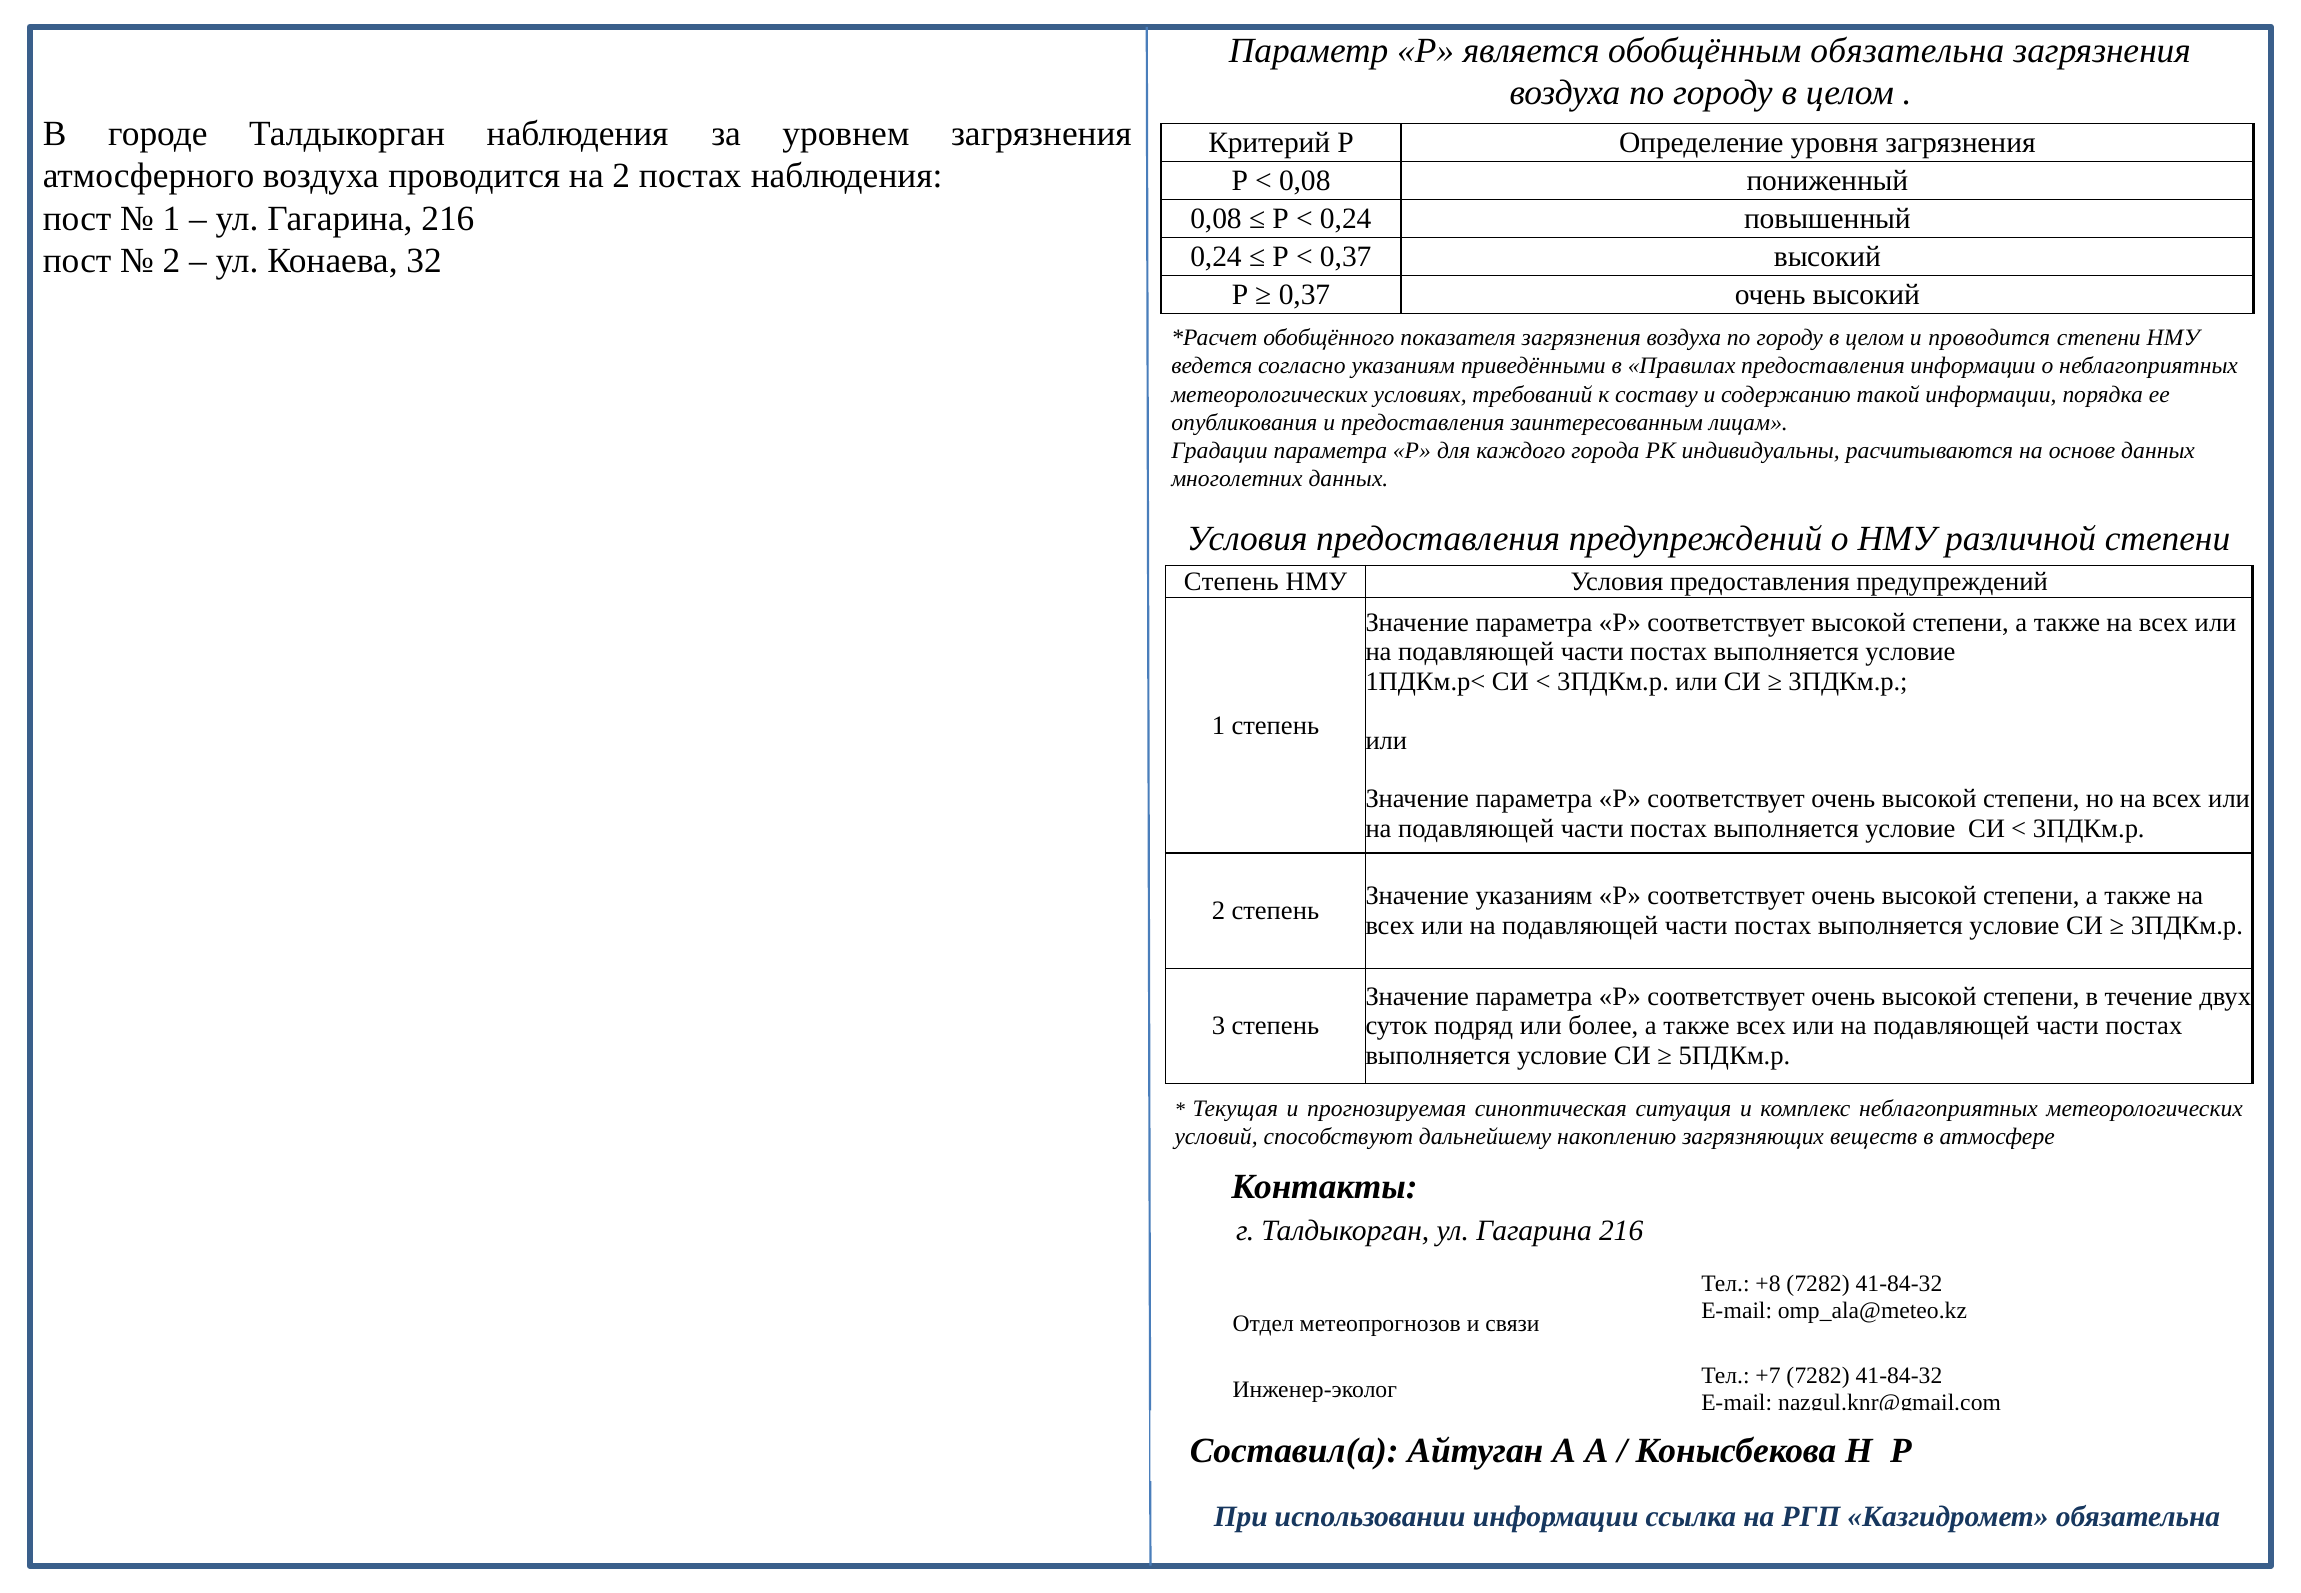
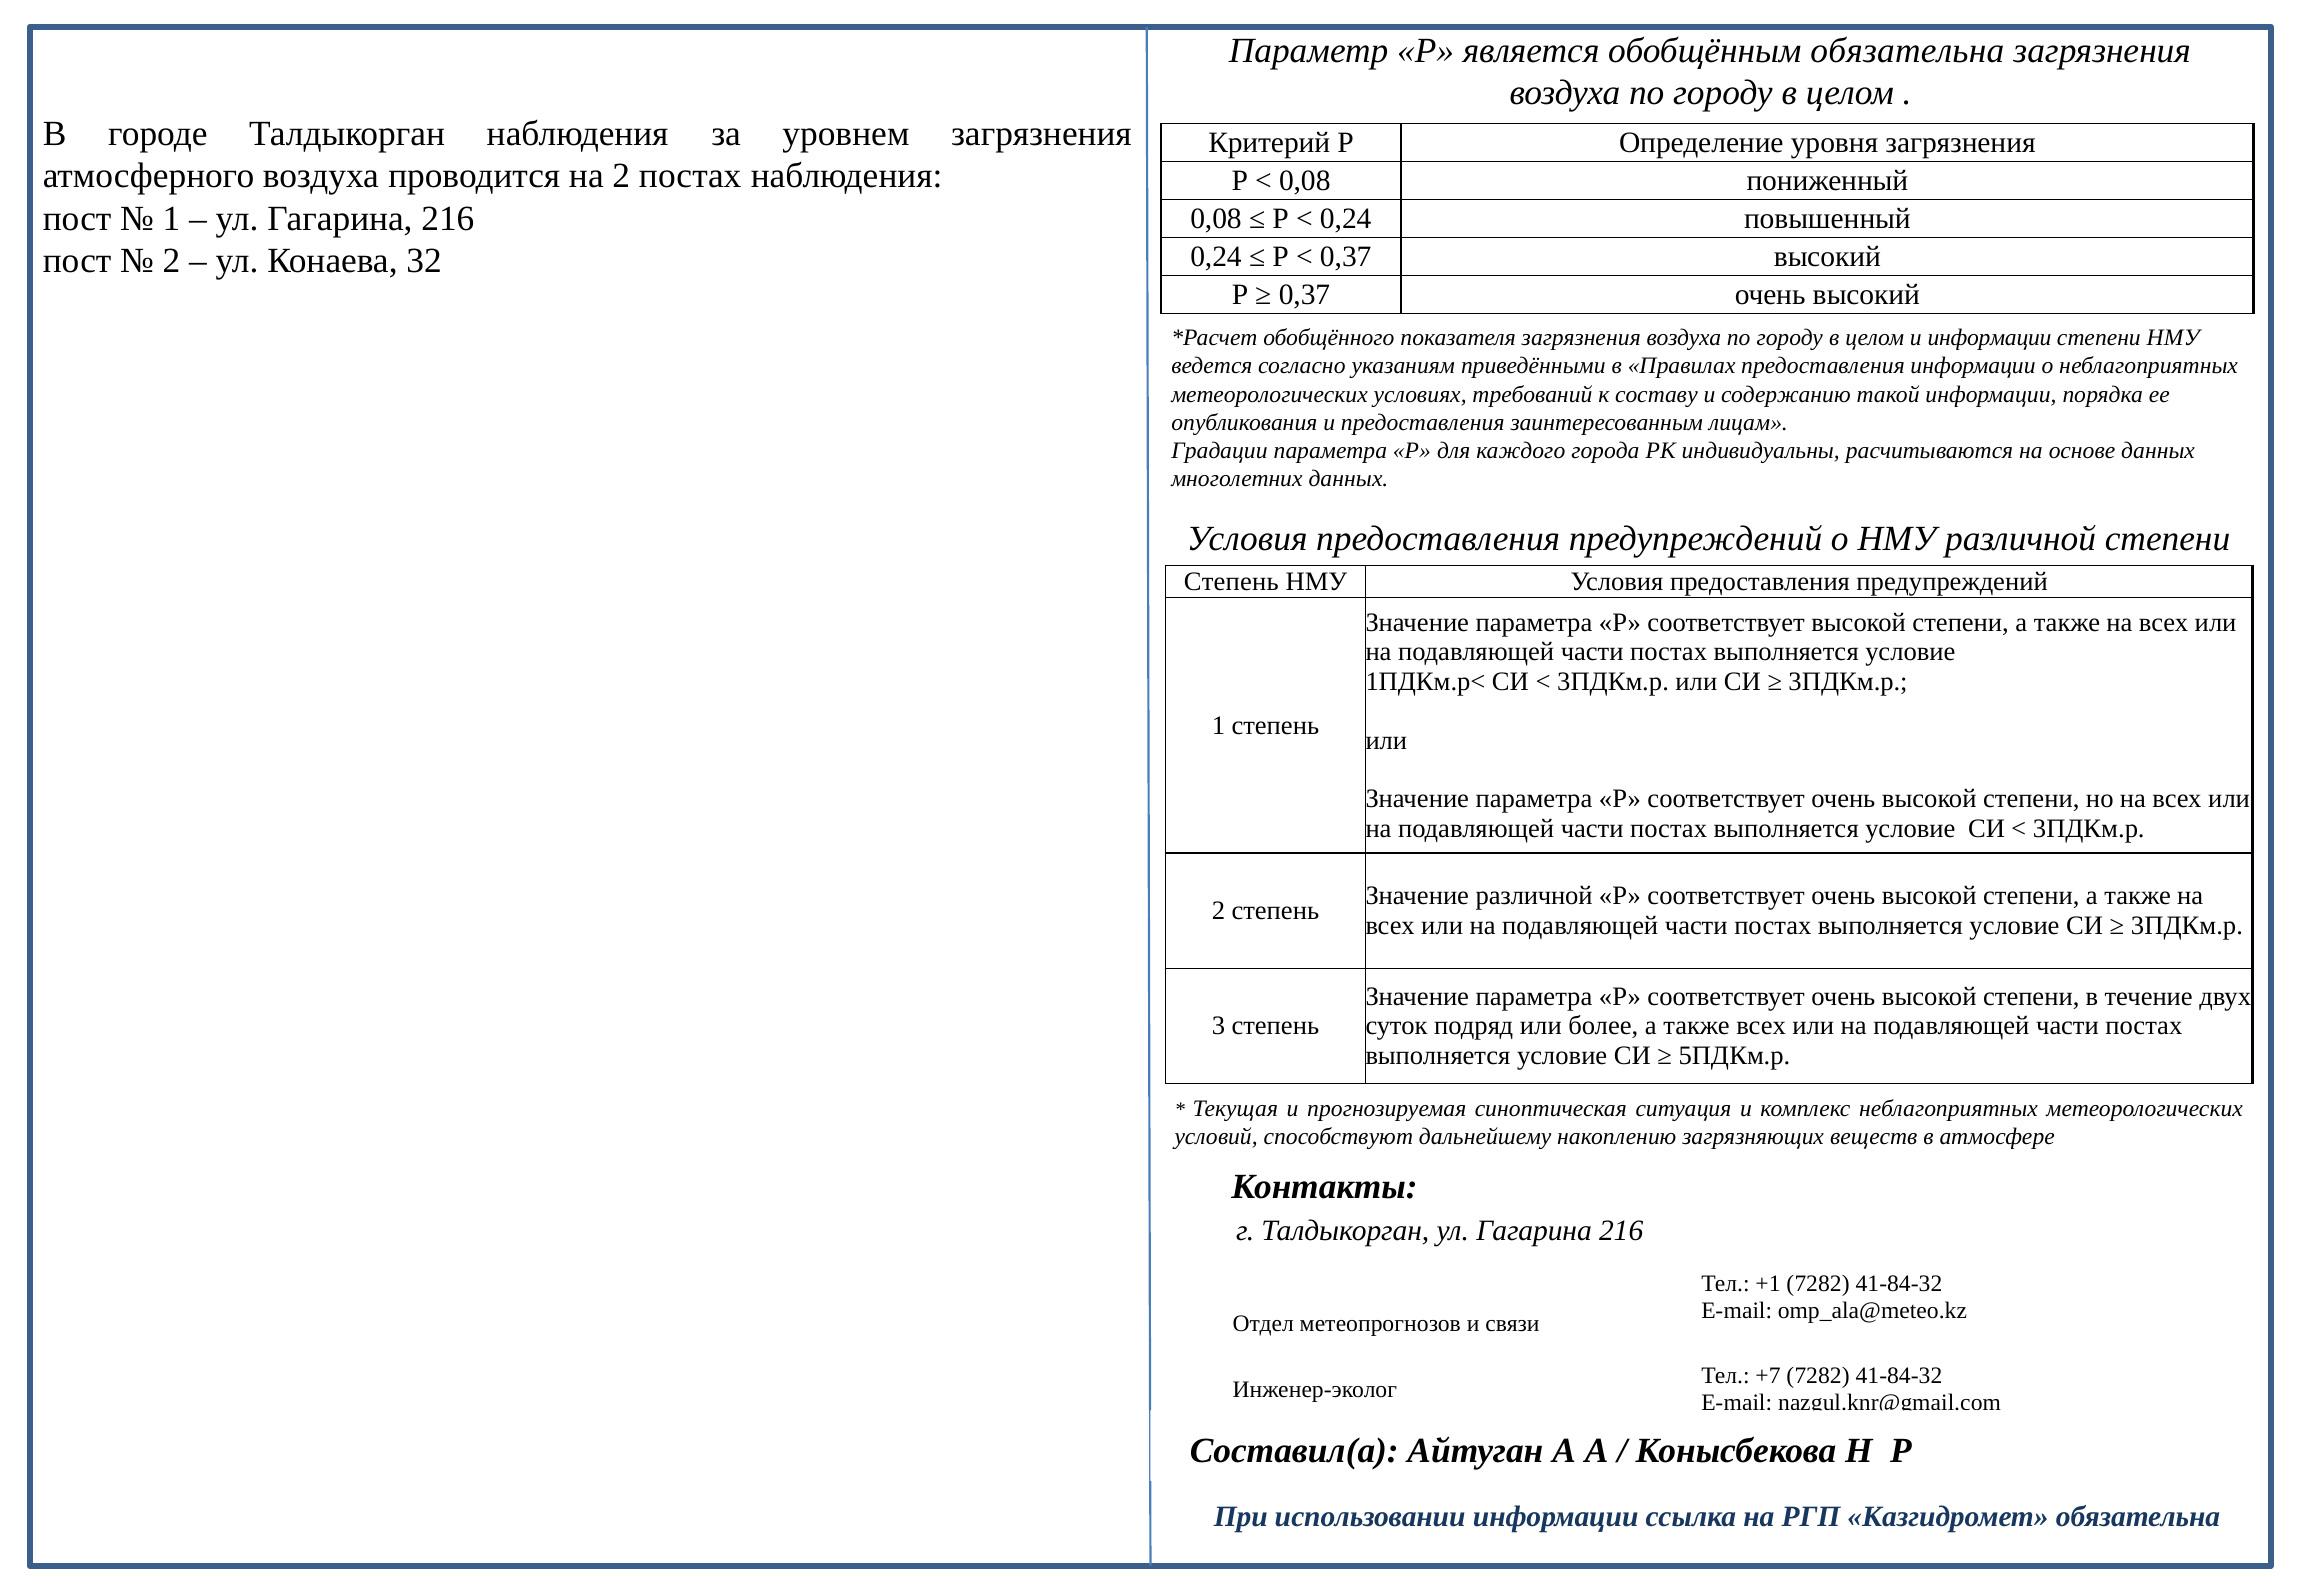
и проводится: проводится -> информации
Значение указаниям: указаниям -> различной
+8: +8 -> +1
